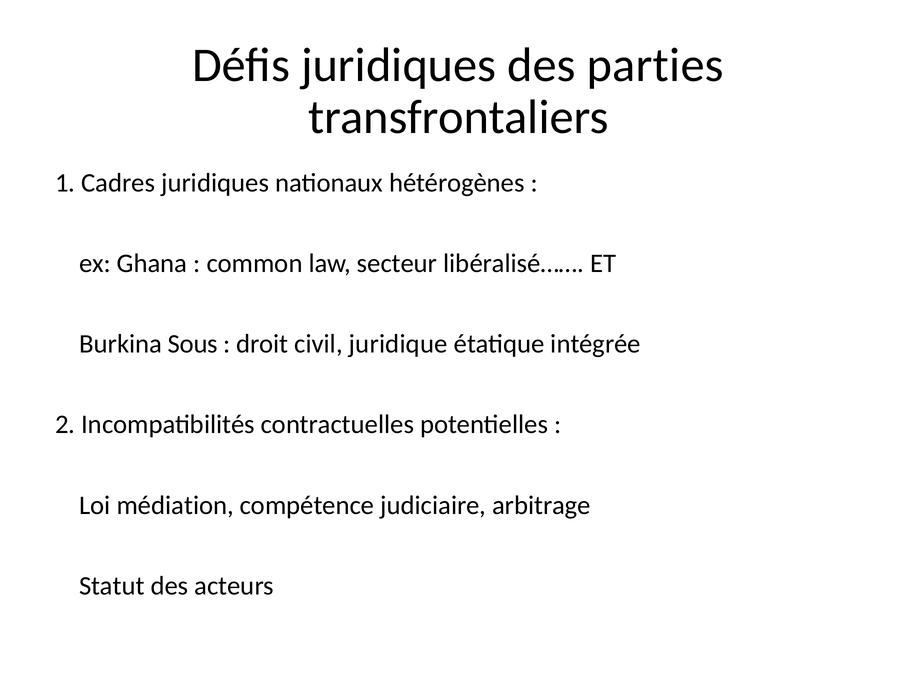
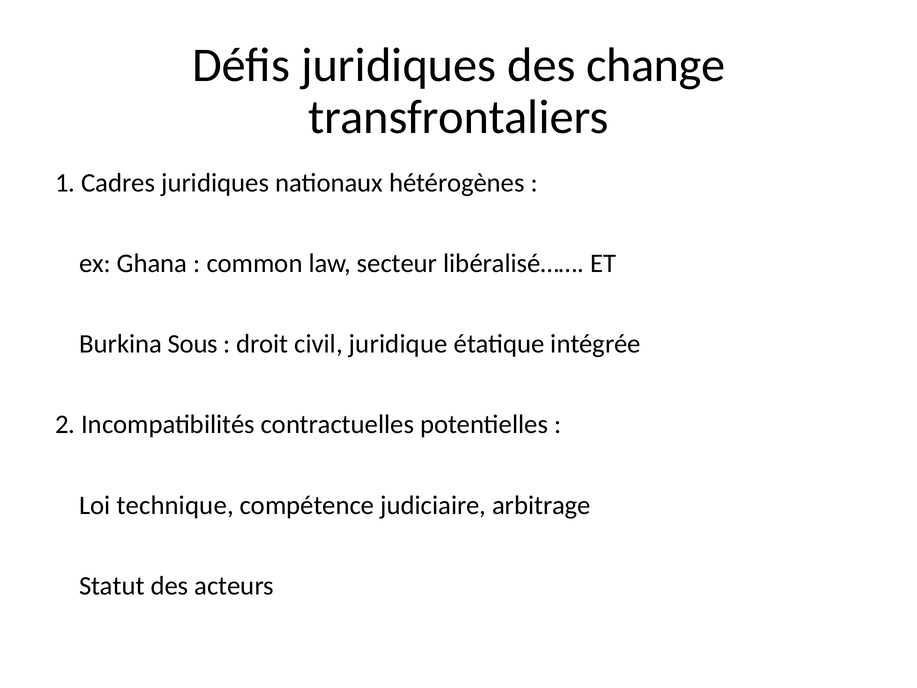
parties: parties -> change
médiation: médiation -> technique
